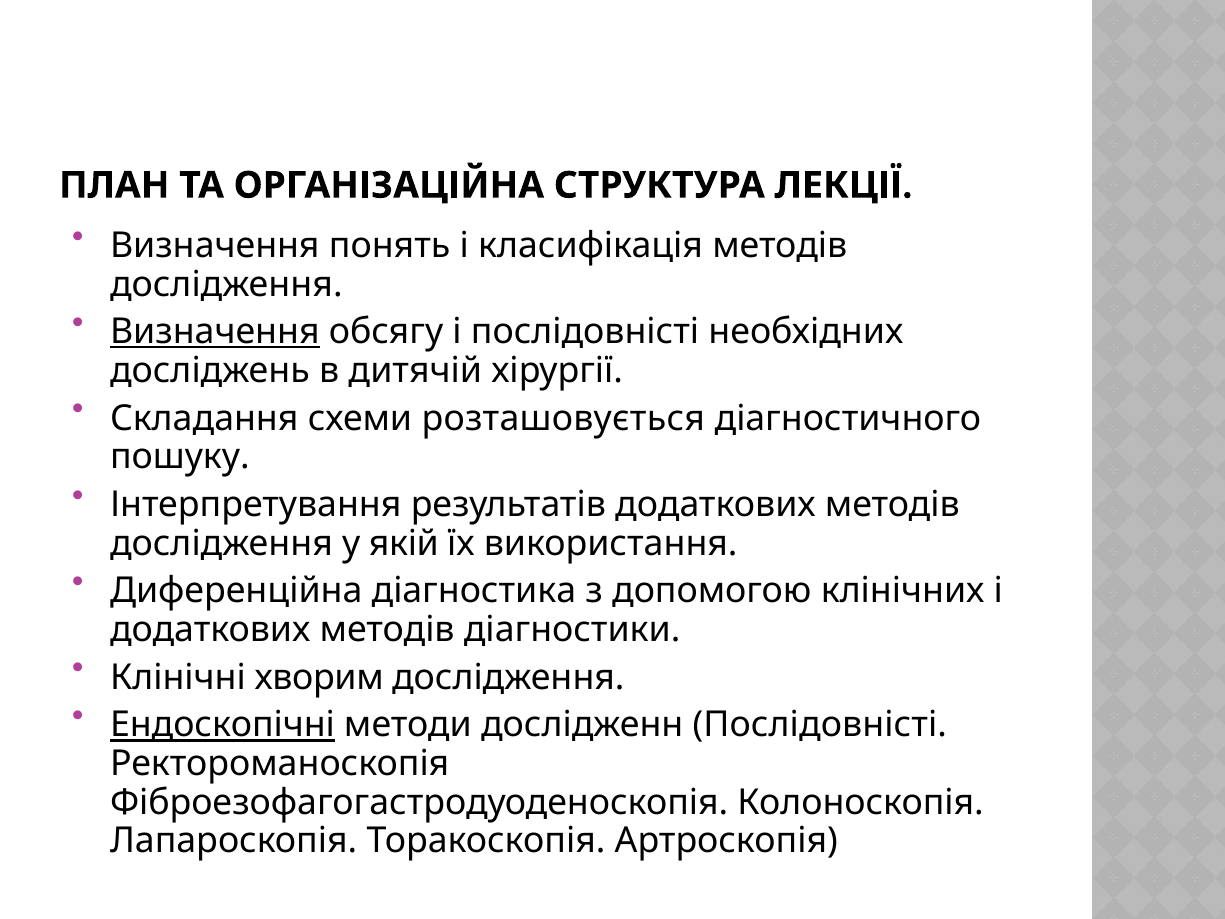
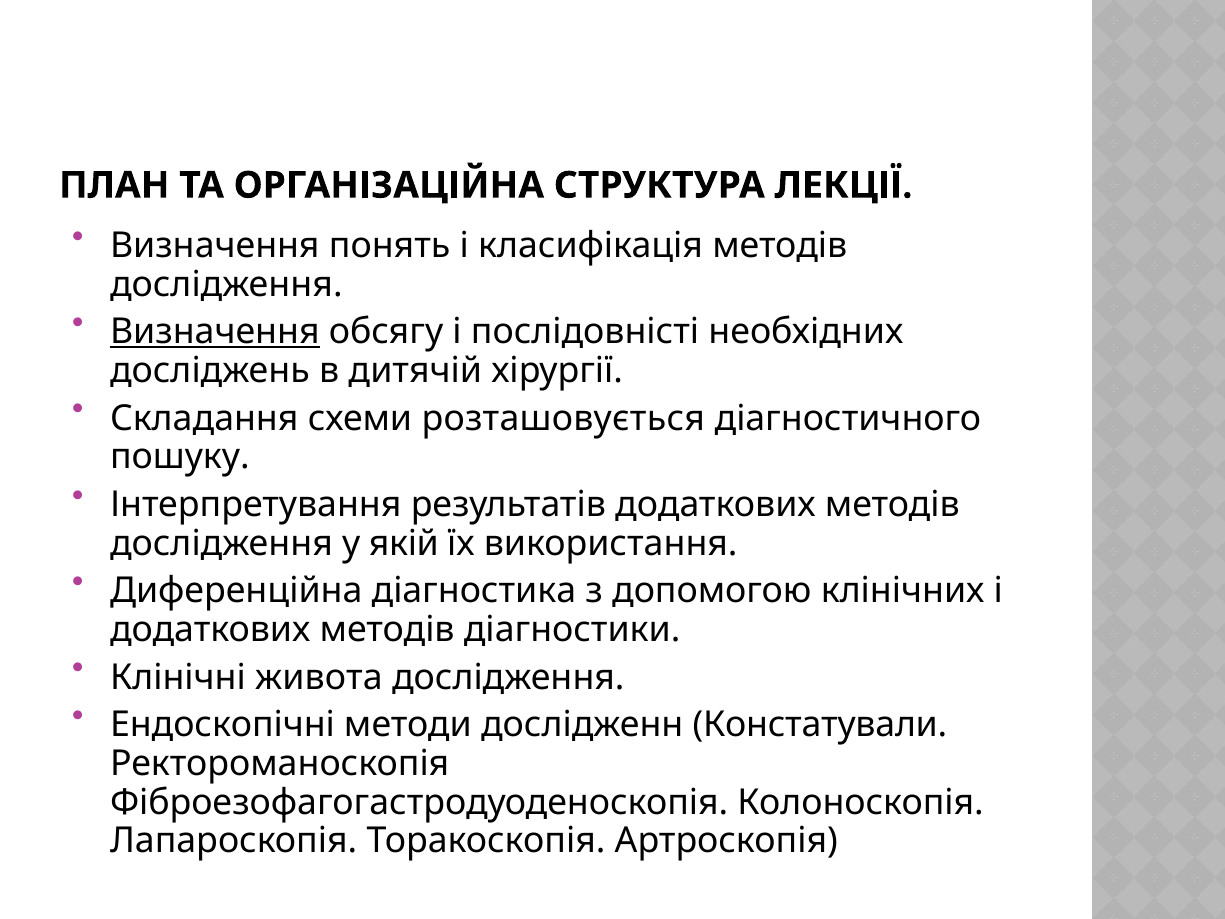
хворим: хворим -> живота
Ендоскопічні underline: present -> none
дослідженн Послідовністі: Послідовністі -> Констатували
